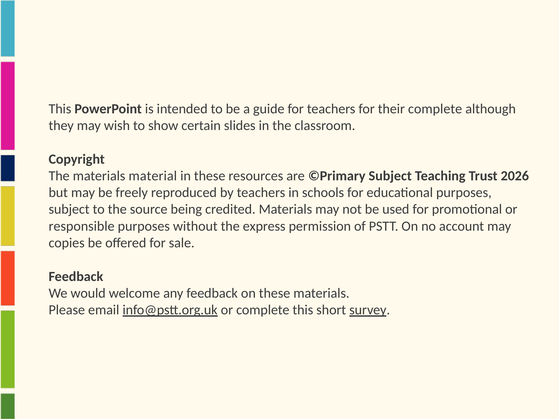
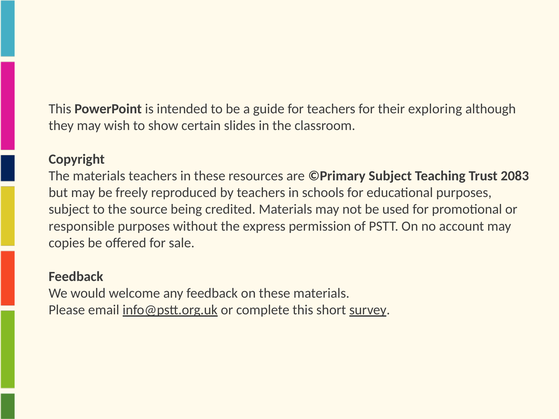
their complete: complete -> exploring
materials material: material -> teachers
2026: 2026 -> 2083
